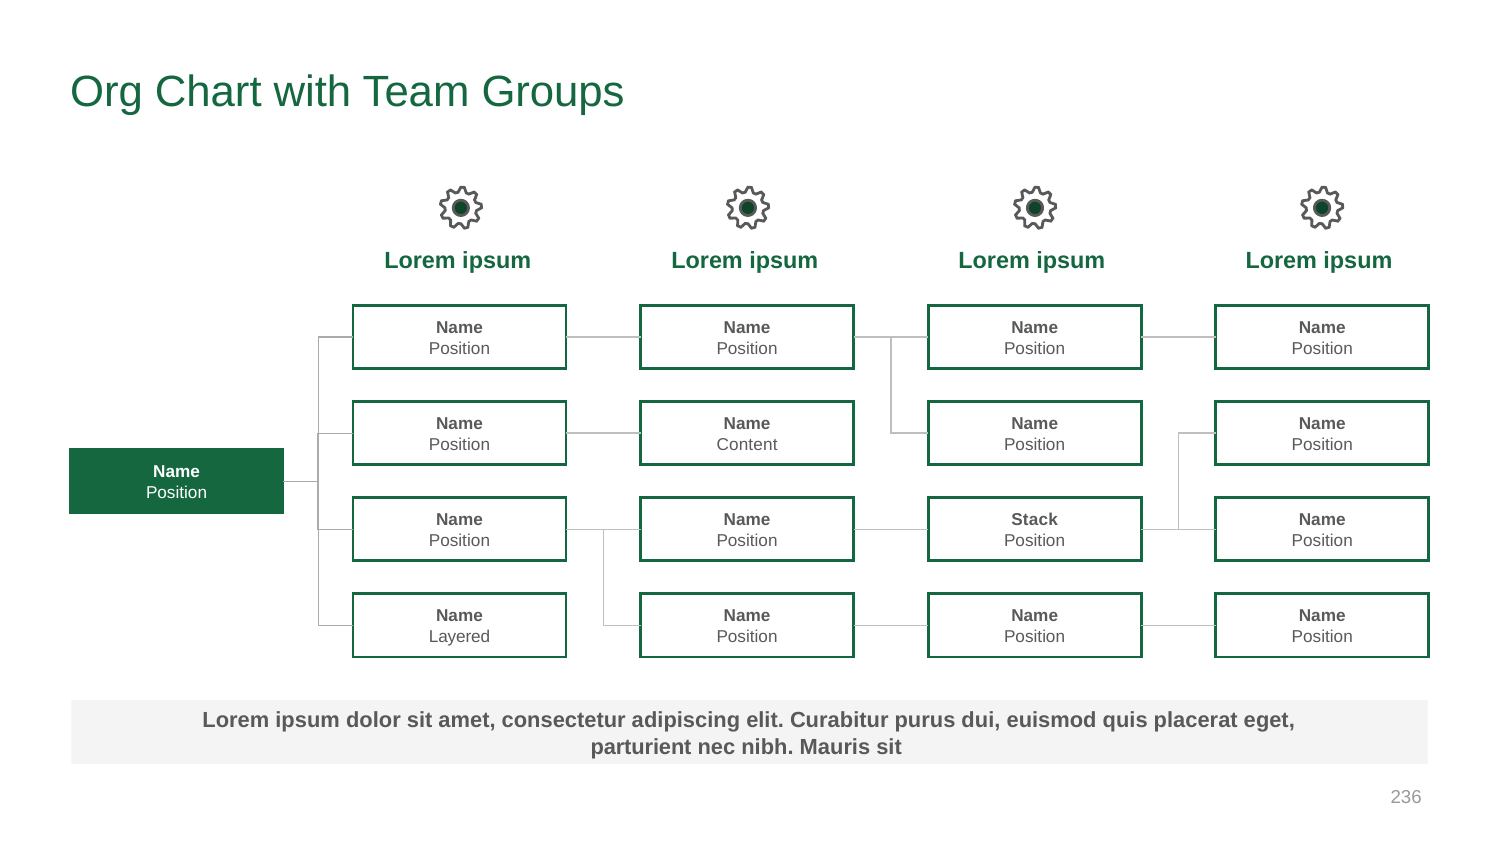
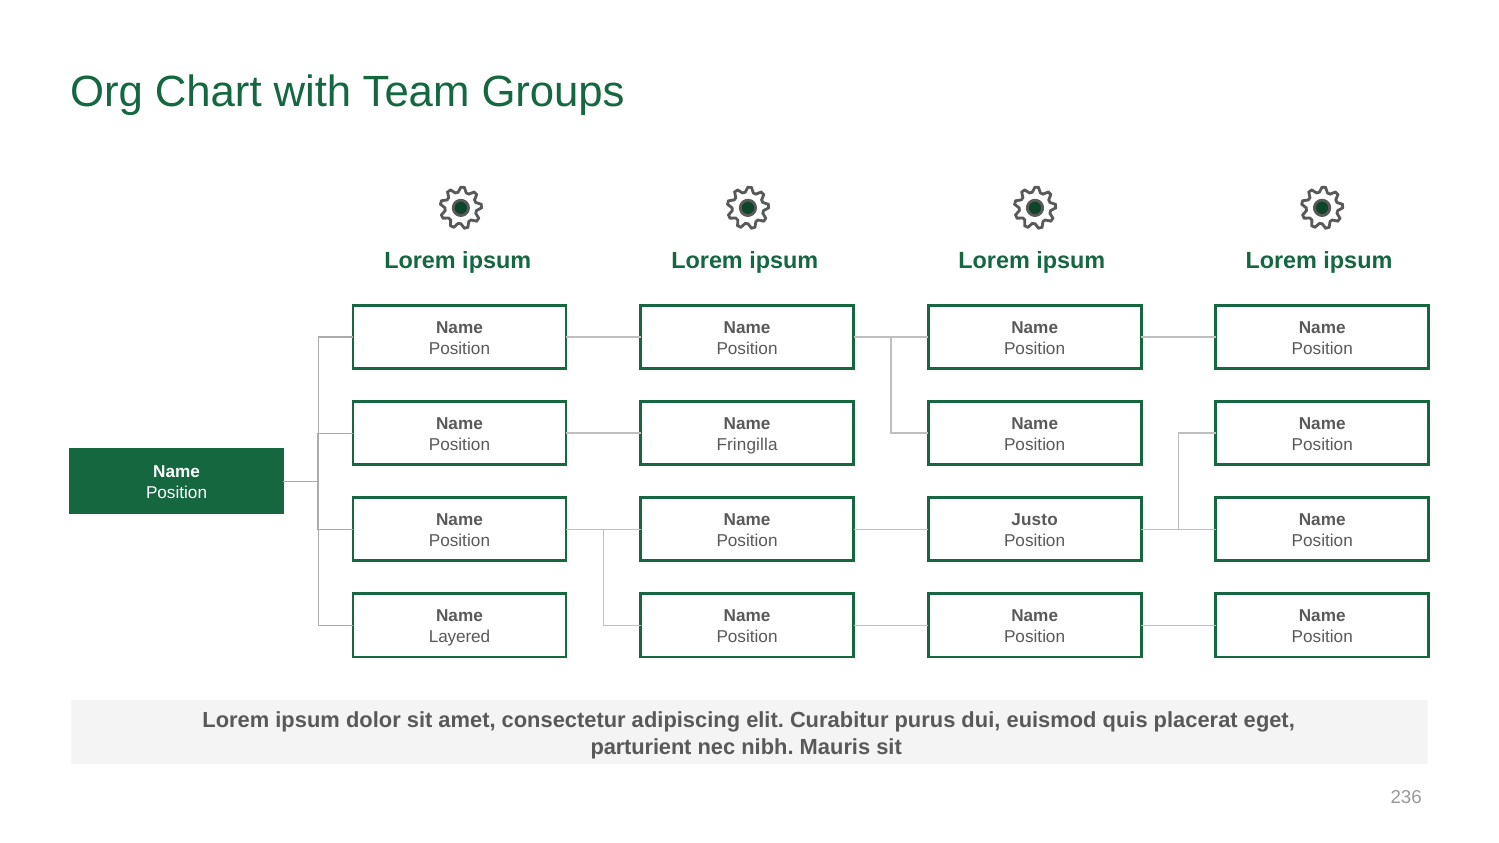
Content: Content -> Fringilla
Stack: Stack -> Justo
